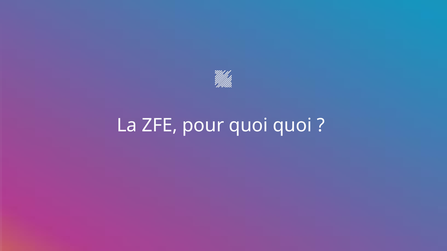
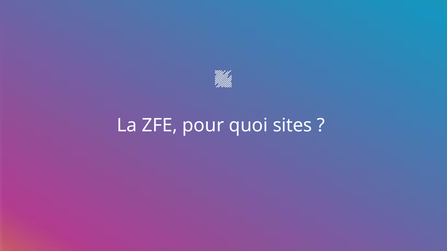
quoi quoi: quoi -> sites
